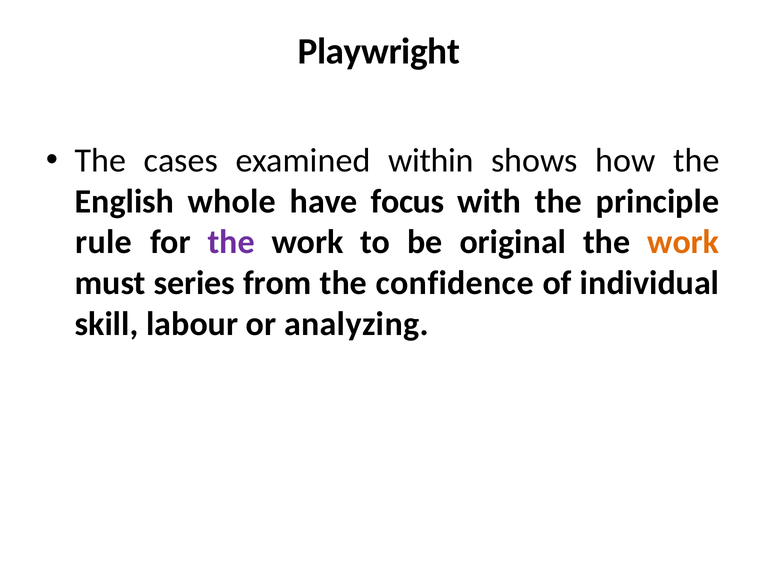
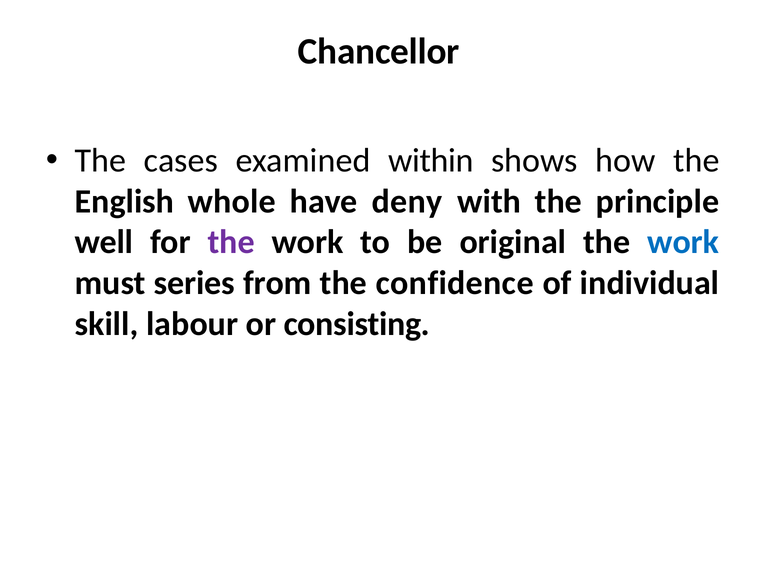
Playwright: Playwright -> Chancellor
focus: focus -> deny
rule: rule -> well
work at (683, 242) colour: orange -> blue
analyzing: analyzing -> consisting
